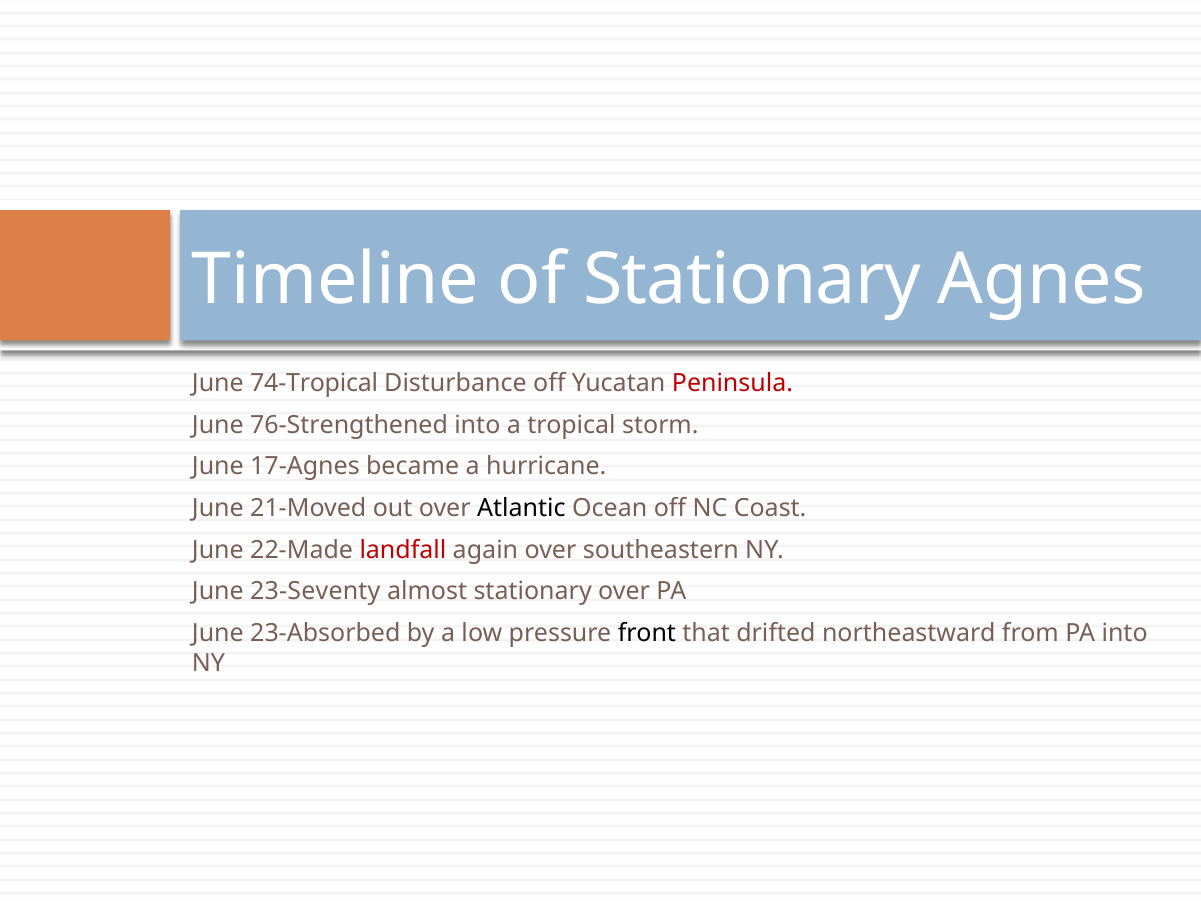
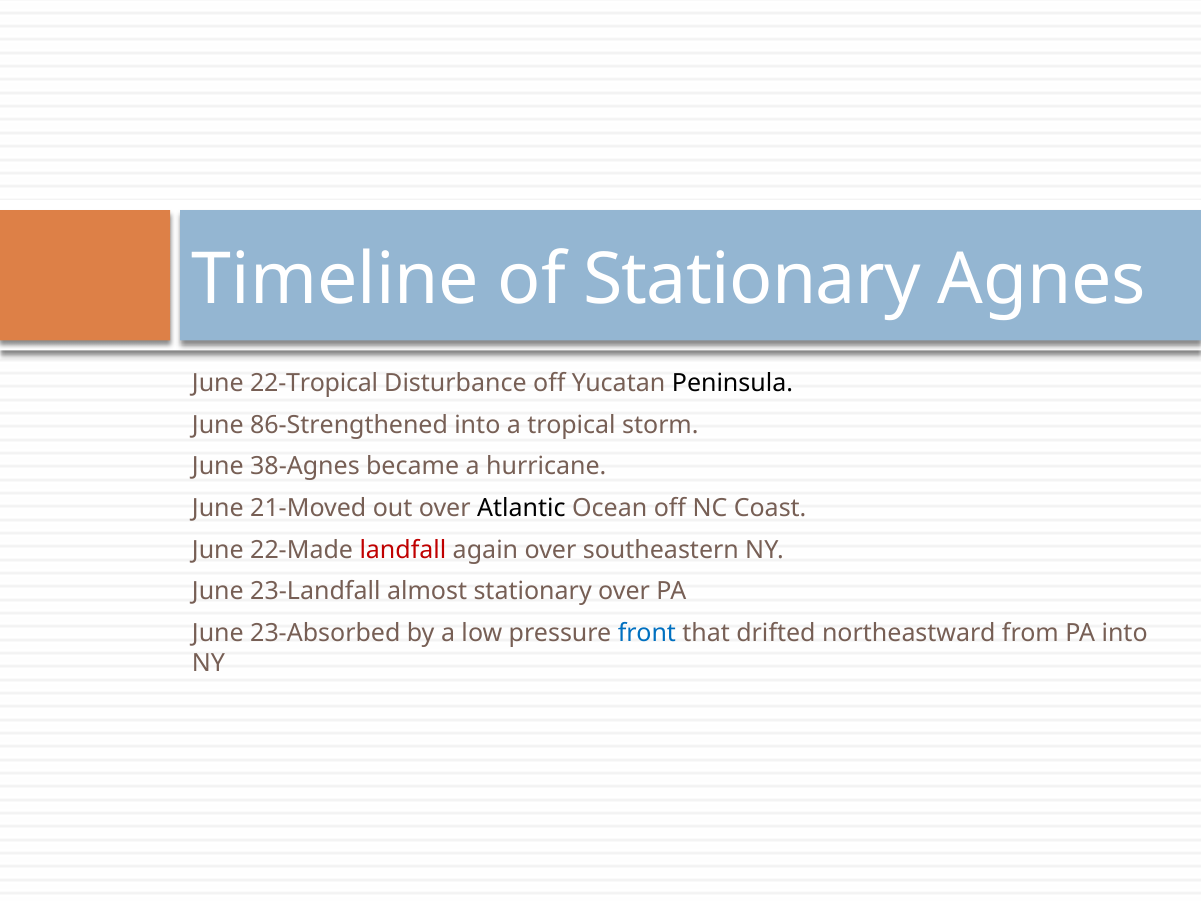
74-Tropical: 74-Tropical -> 22-Tropical
Peninsula colour: red -> black
76-Strengthened: 76-Strengthened -> 86-Strengthened
17-Agnes: 17-Agnes -> 38-Agnes
23-Seventy: 23-Seventy -> 23-Landfall
front colour: black -> blue
